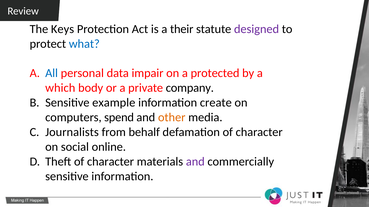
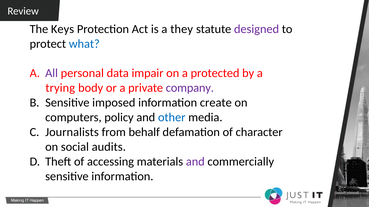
their: their -> they
All colour: blue -> purple
which: which -> trying
company colour: black -> purple
example: example -> imposed
spend: spend -> policy
other colour: orange -> blue
online: online -> audits
Theft of character: character -> accessing
